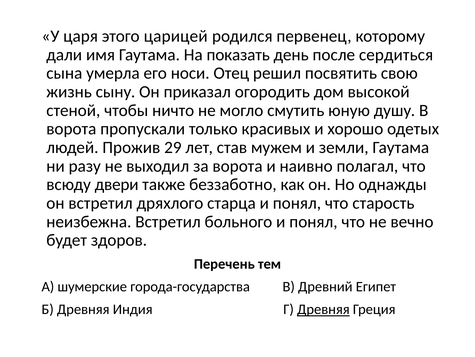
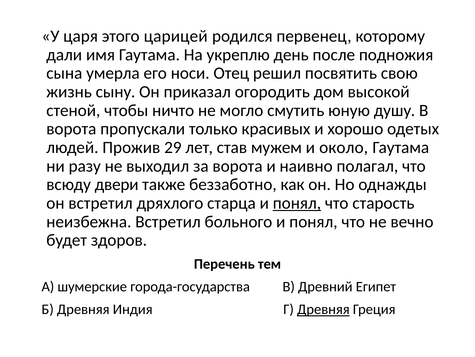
показать: показать -> укреплю
сердиться: сердиться -> подножия
земли: земли -> около
понял at (297, 203) underline: none -> present
